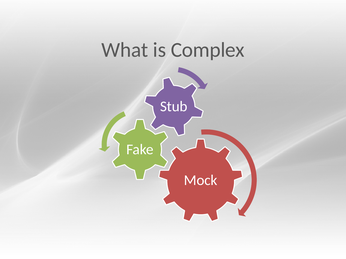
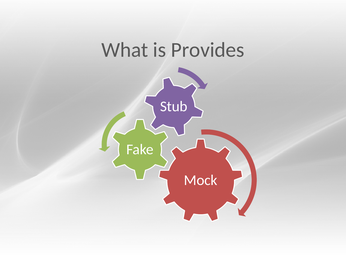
Complex: Complex -> Provides
